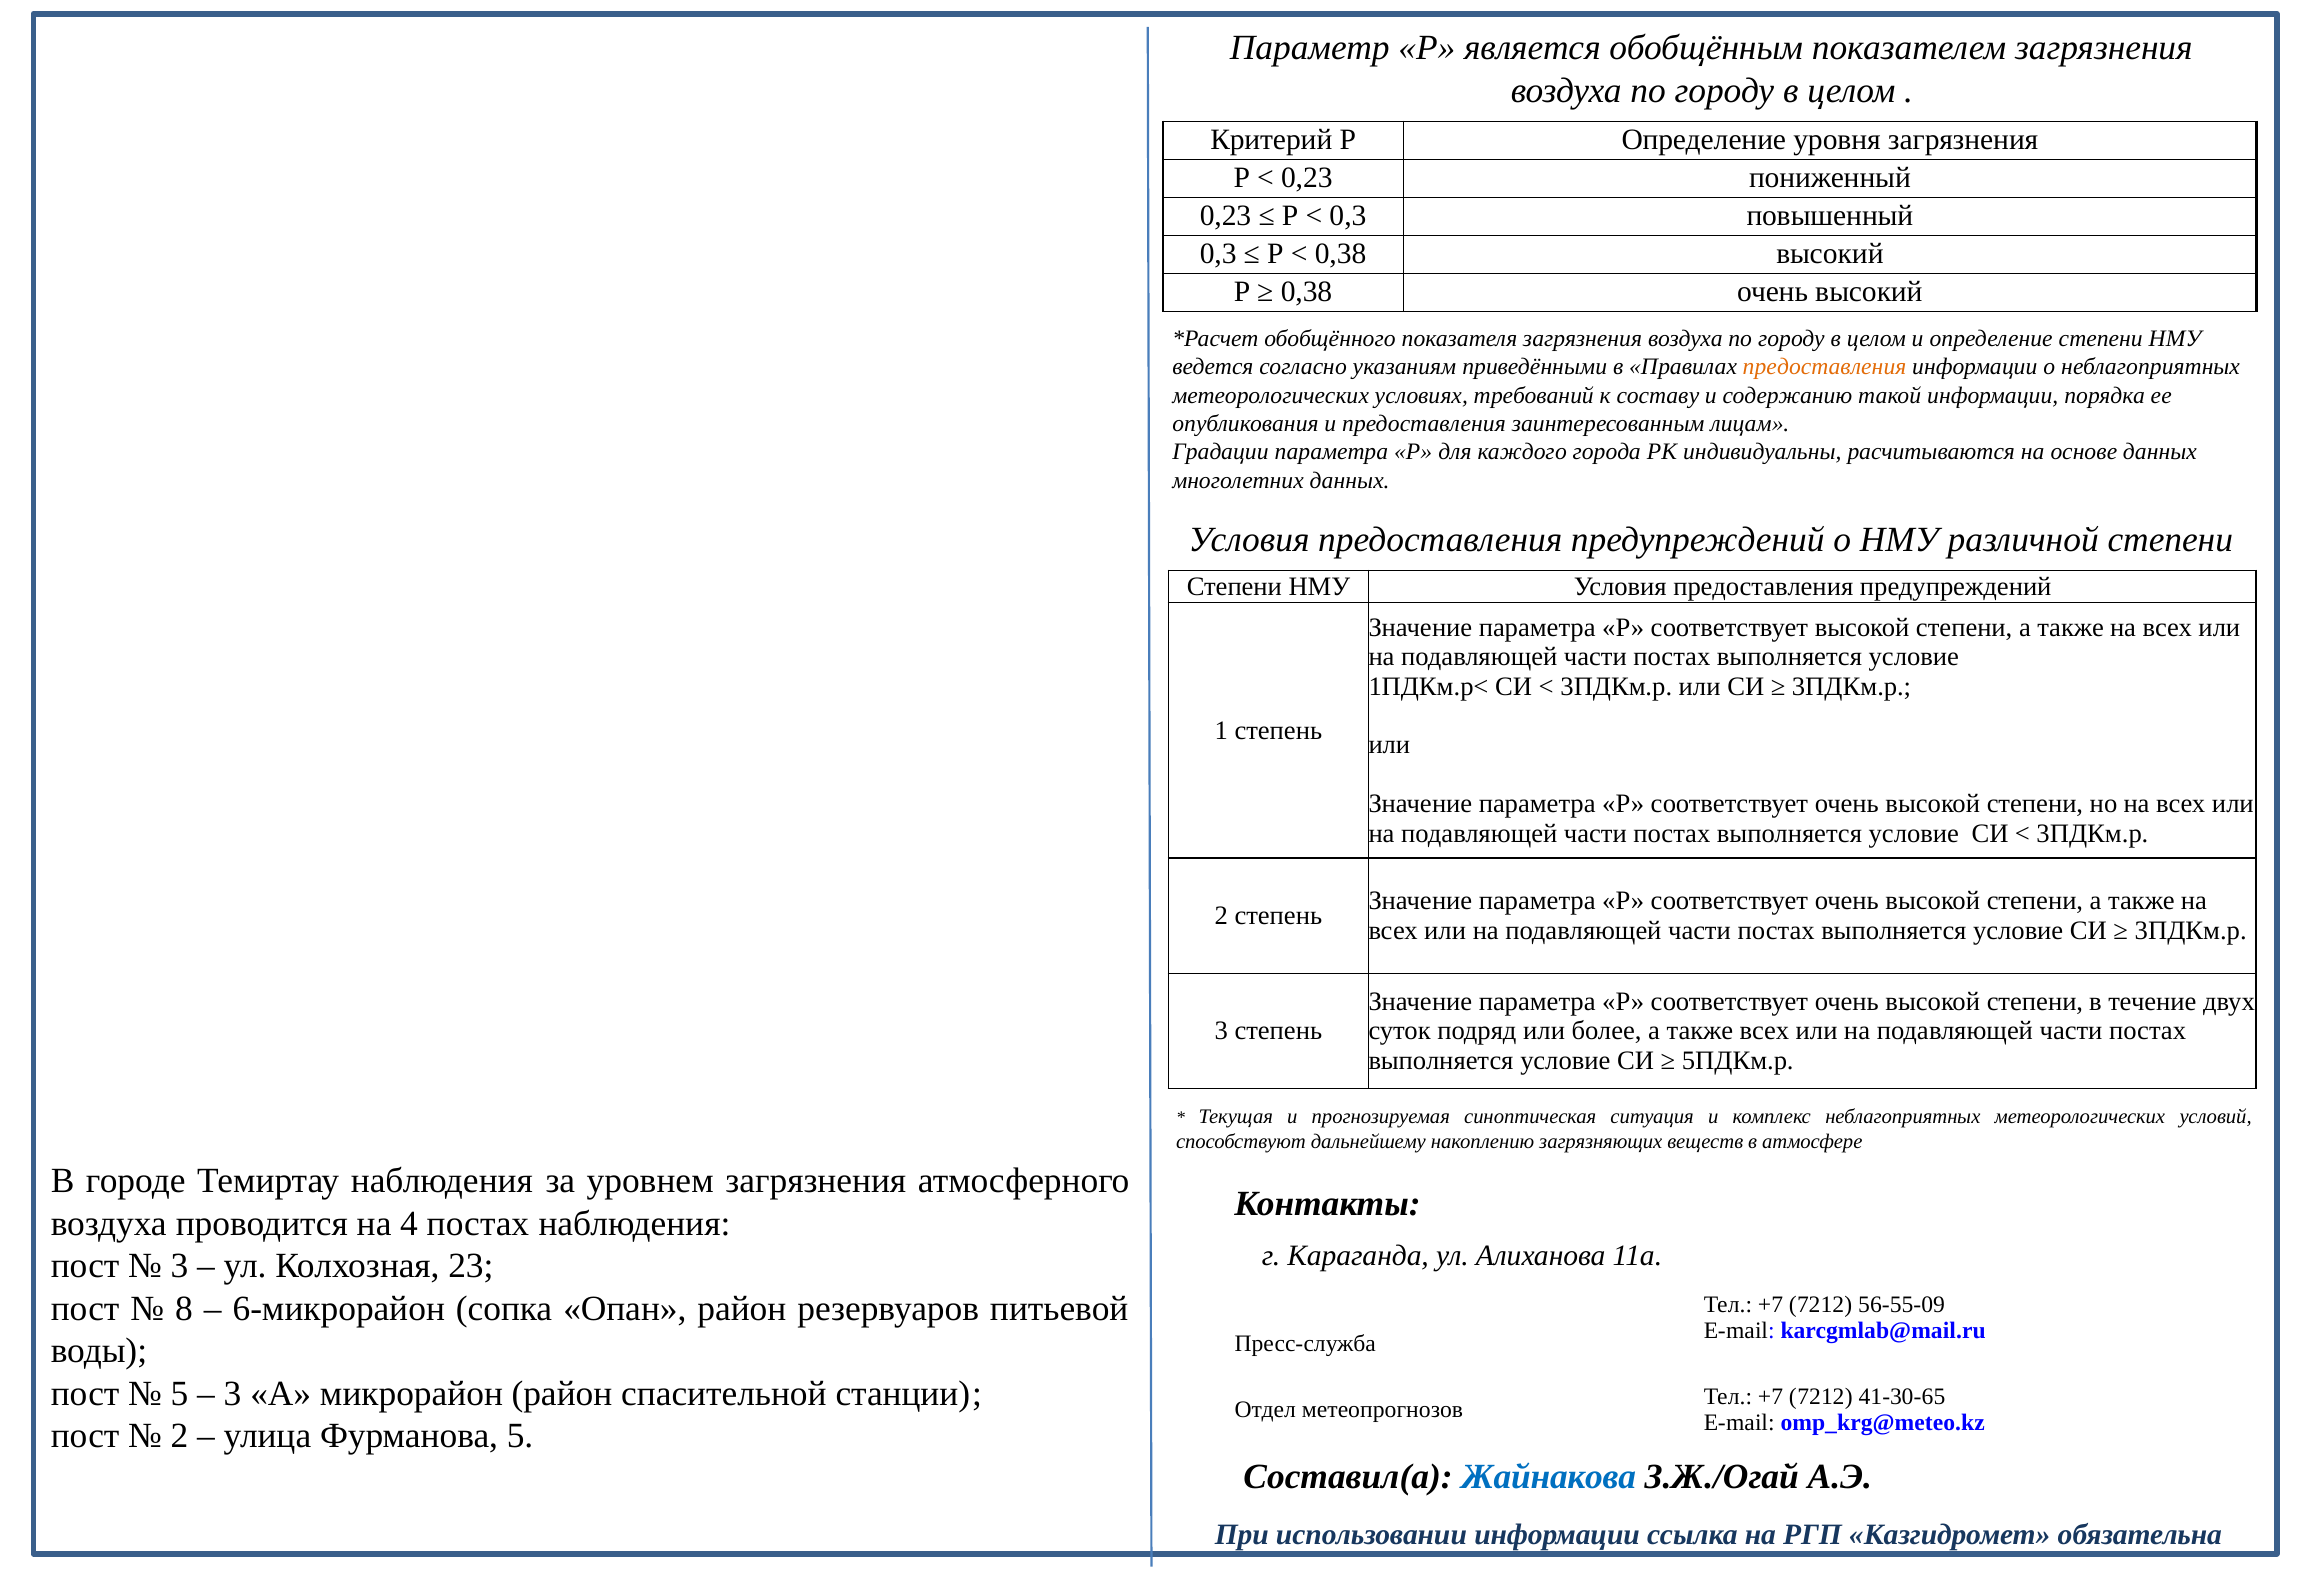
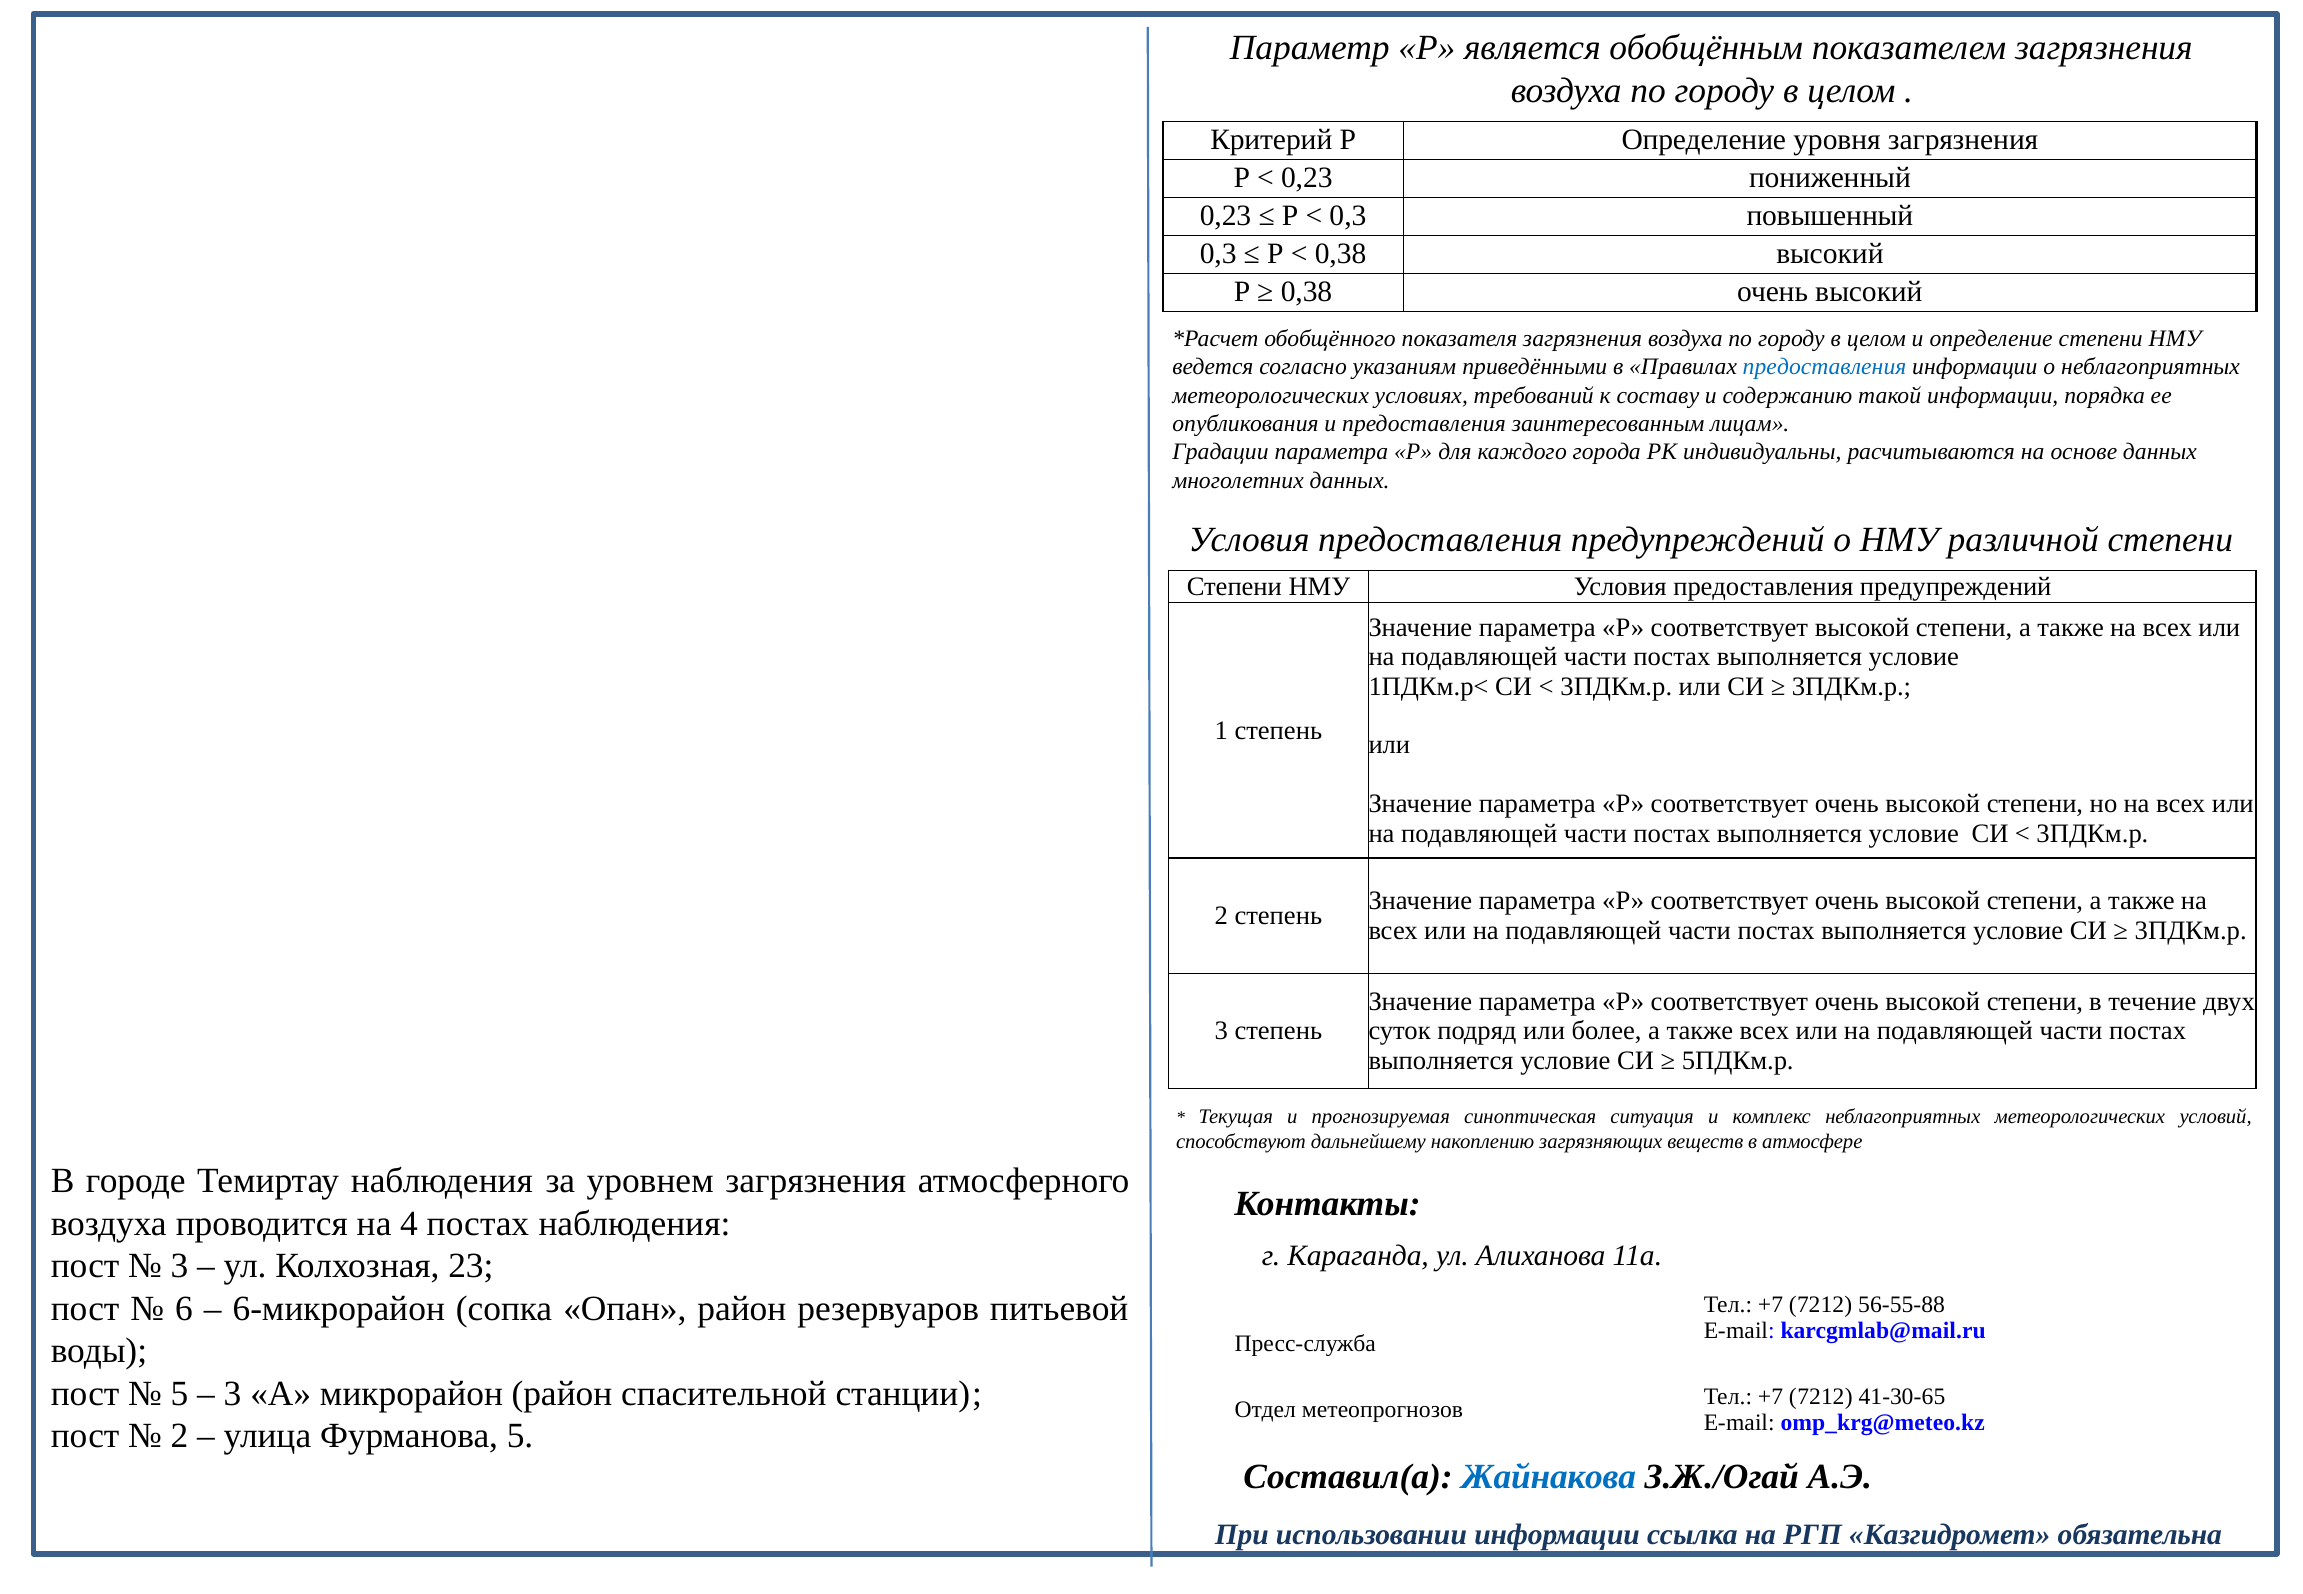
предоставления at (1825, 367) colour: orange -> blue
8: 8 -> 6
56-55-09: 56-55-09 -> 56-55-88
